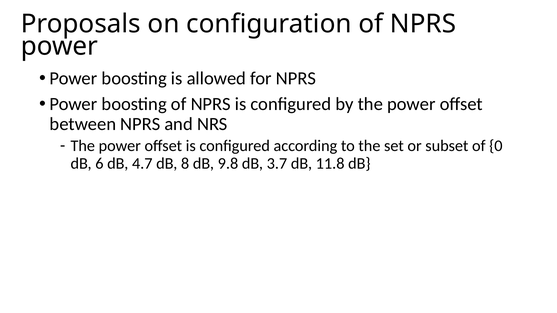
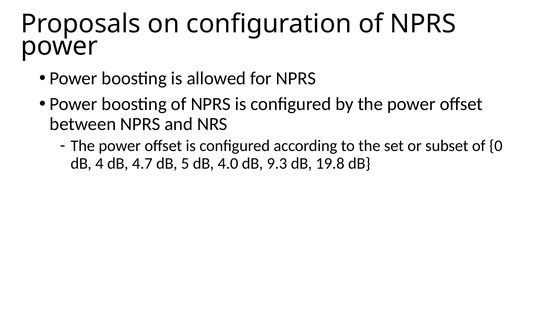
6: 6 -> 4
8: 8 -> 5
9.8: 9.8 -> 4.0
3.7: 3.7 -> 9.3
11.8: 11.8 -> 19.8
